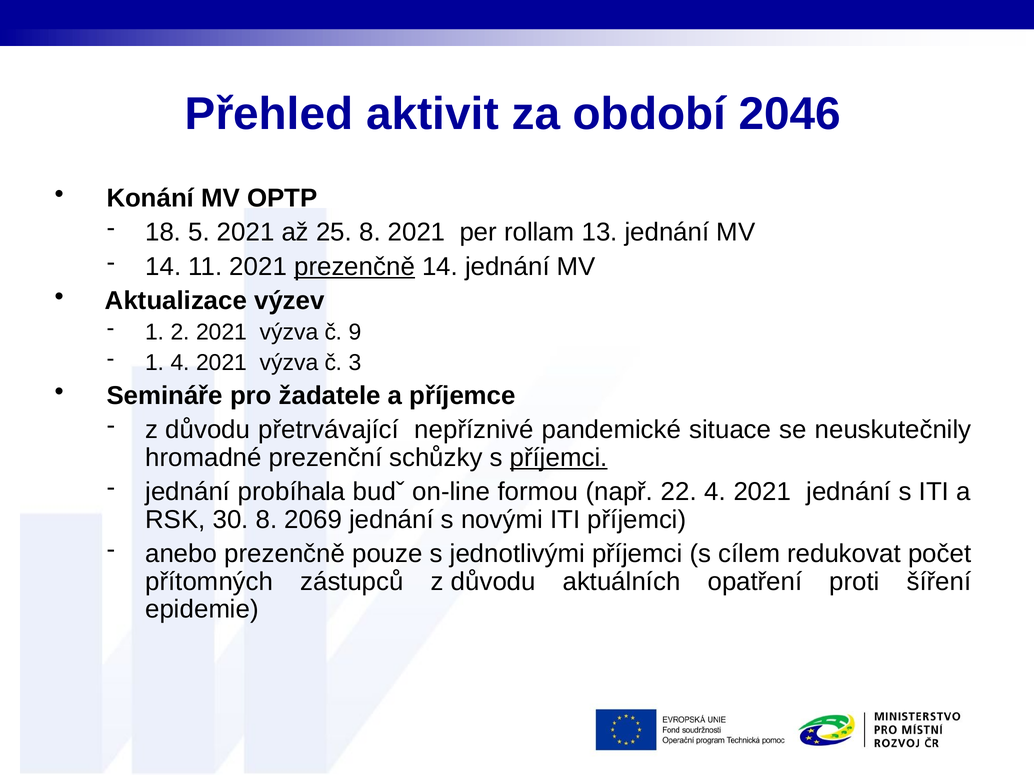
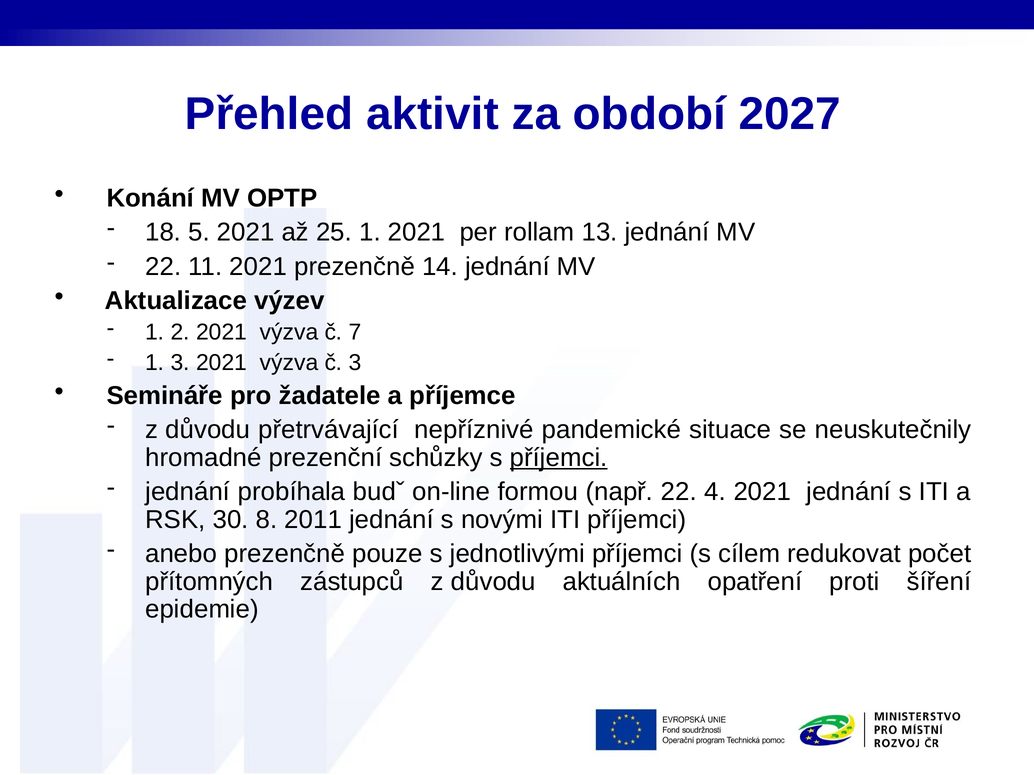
2046: 2046 -> 2027
25 8: 8 -> 1
14 at (163, 267): 14 -> 22
prezenčně at (355, 267) underline: present -> none
9: 9 -> 7
1 4: 4 -> 3
2069: 2069 -> 2011
